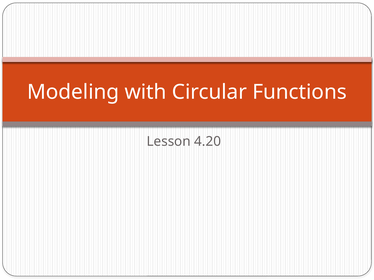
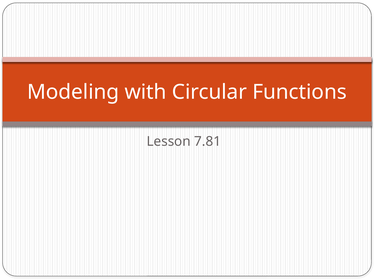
4.20: 4.20 -> 7.81
